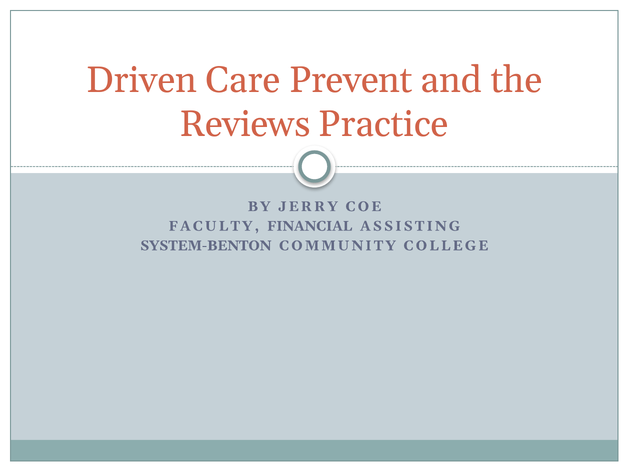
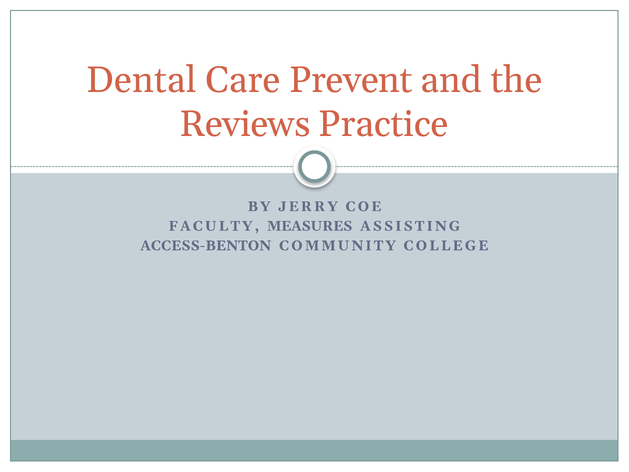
Driven: Driven -> Dental
FINANCIAL: FINANCIAL -> MEASURES
SYSTEM-BENTON: SYSTEM-BENTON -> ACCESS-BENTON
